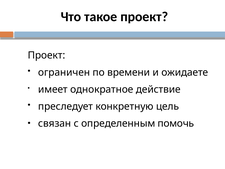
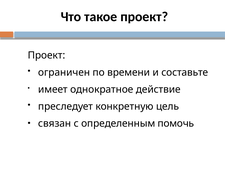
ожидаете: ожидаете -> составьте
